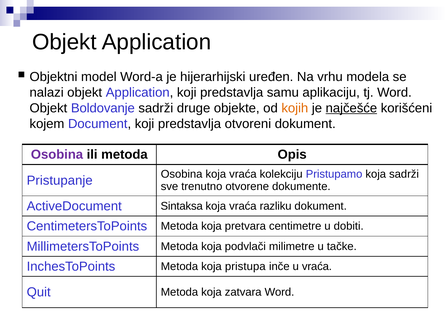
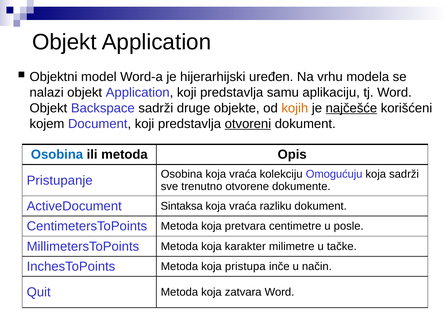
Boldovanje: Boldovanje -> Backspace
otvoreni underline: none -> present
Osobina at (57, 155) colour: purple -> blue
Pristupamo: Pristupamo -> Omogućuju
dobiti: dobiti -> posle
podvlači: podvlači -> karakter
u vraća: vraća -> način
